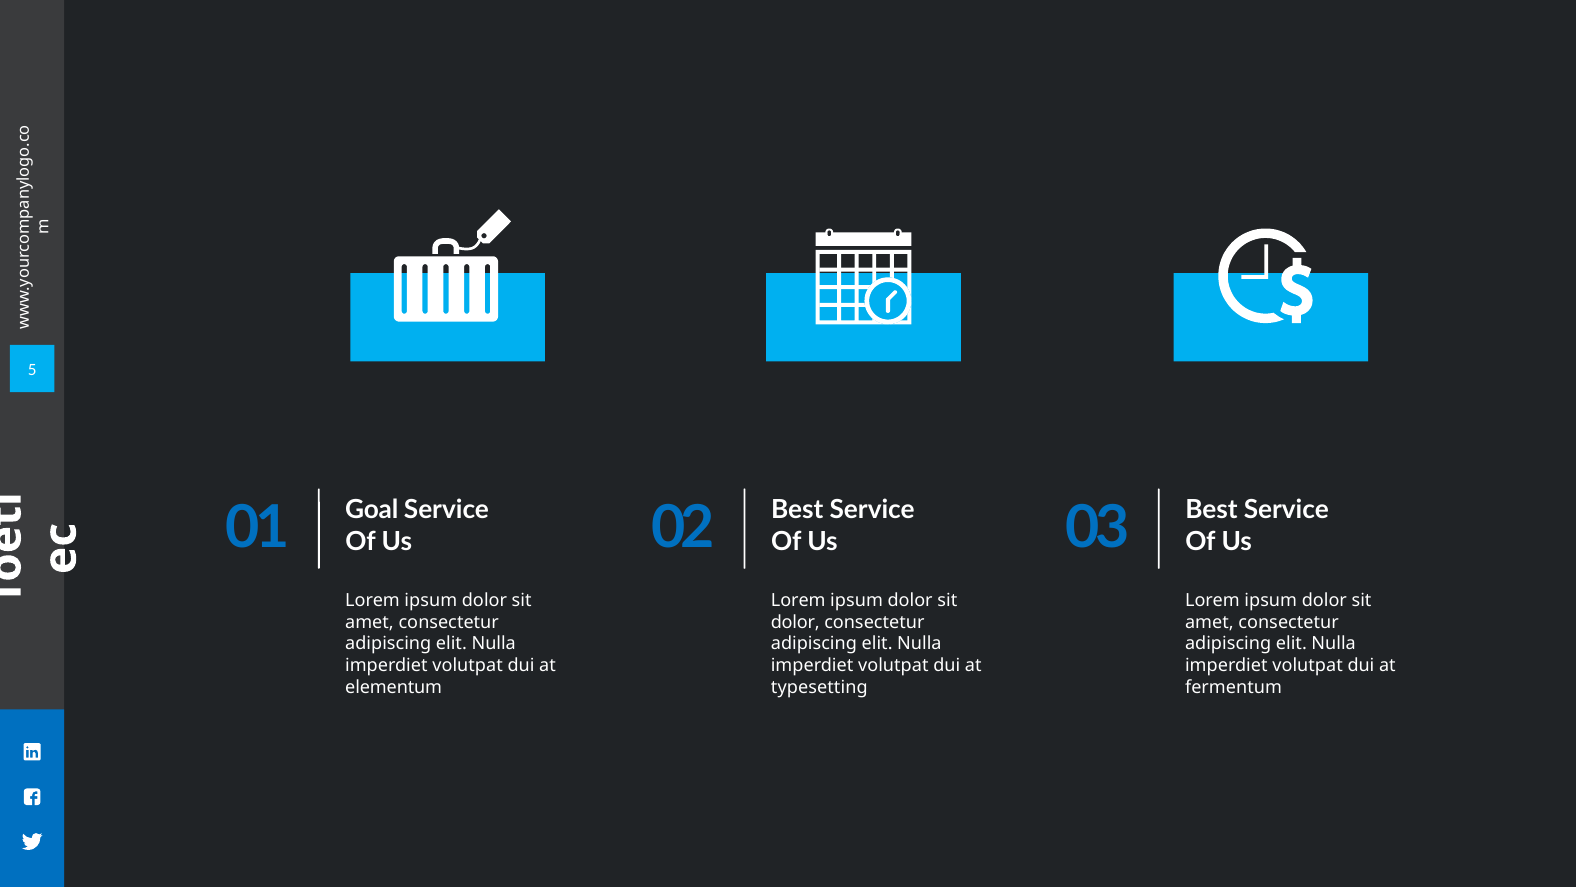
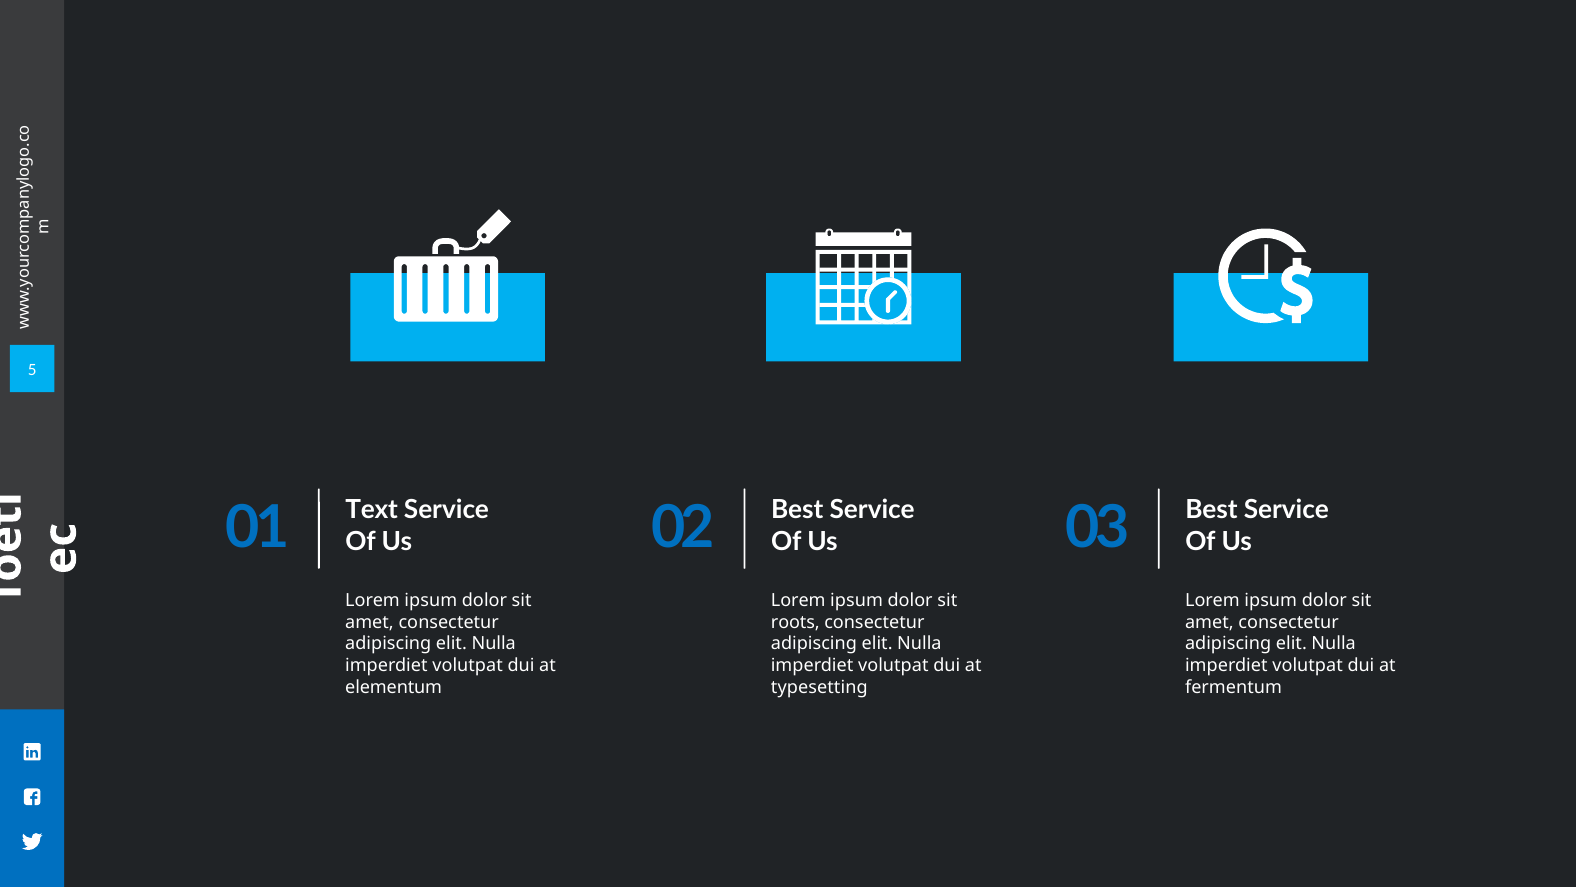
Goal: Goal -> Text
dolor at (795, 622): dolor -> roots
